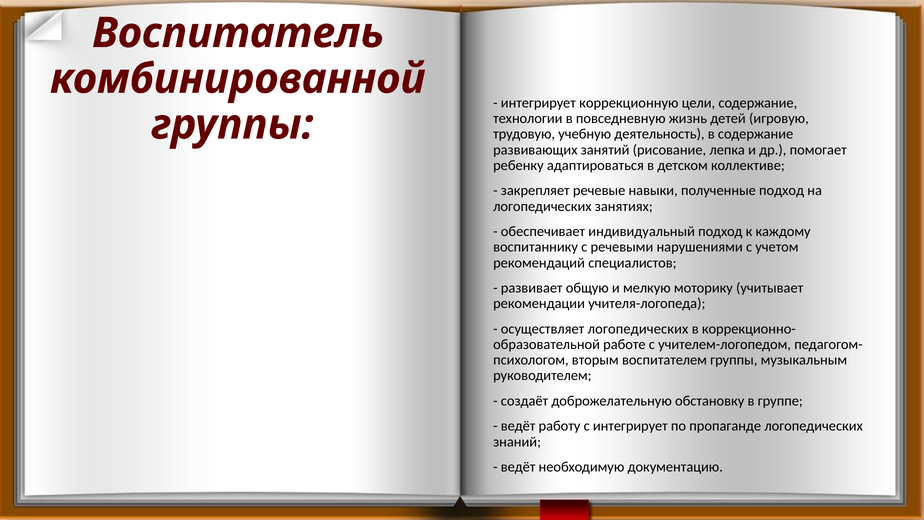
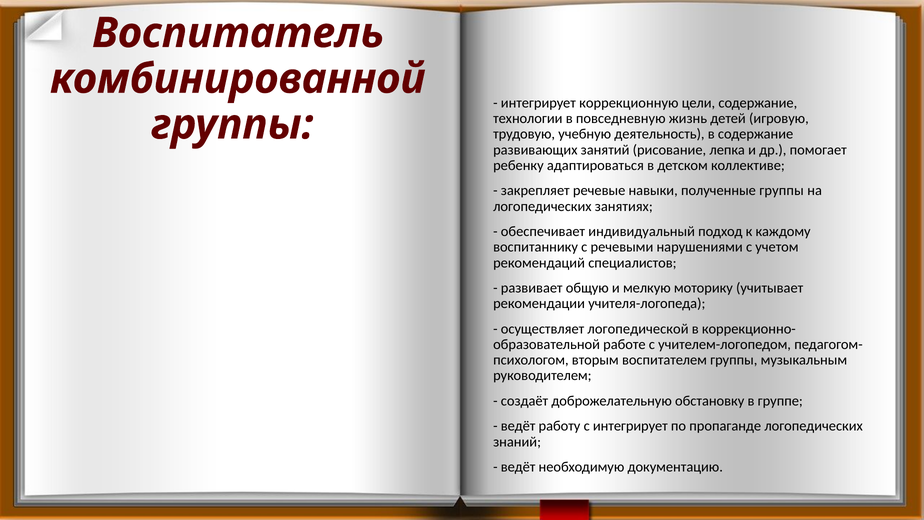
полученные подход: подход -> группы
осуществляет логопедических: логопедических -> логопедической
